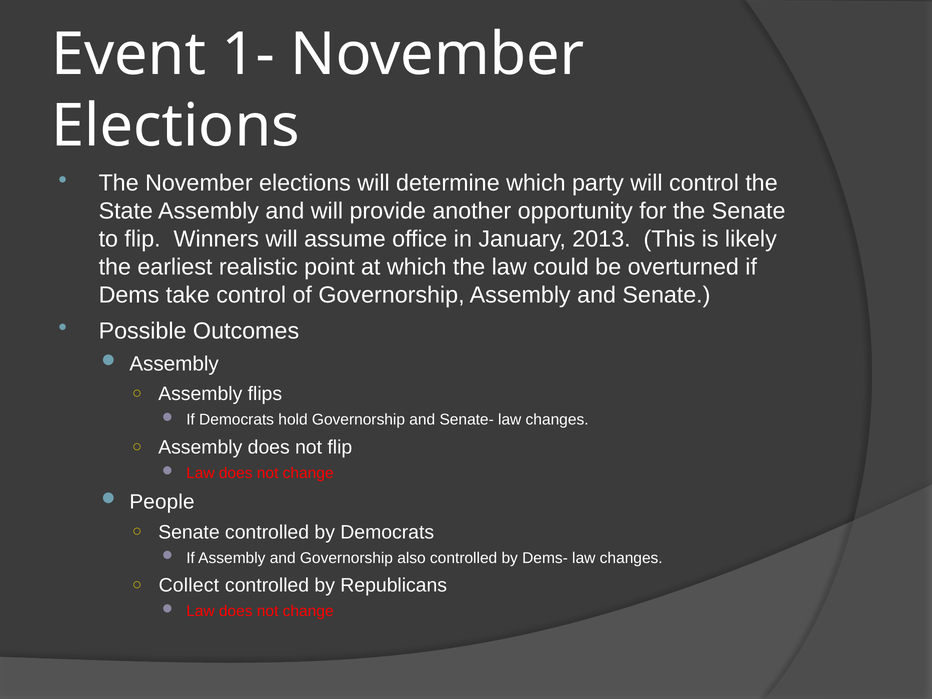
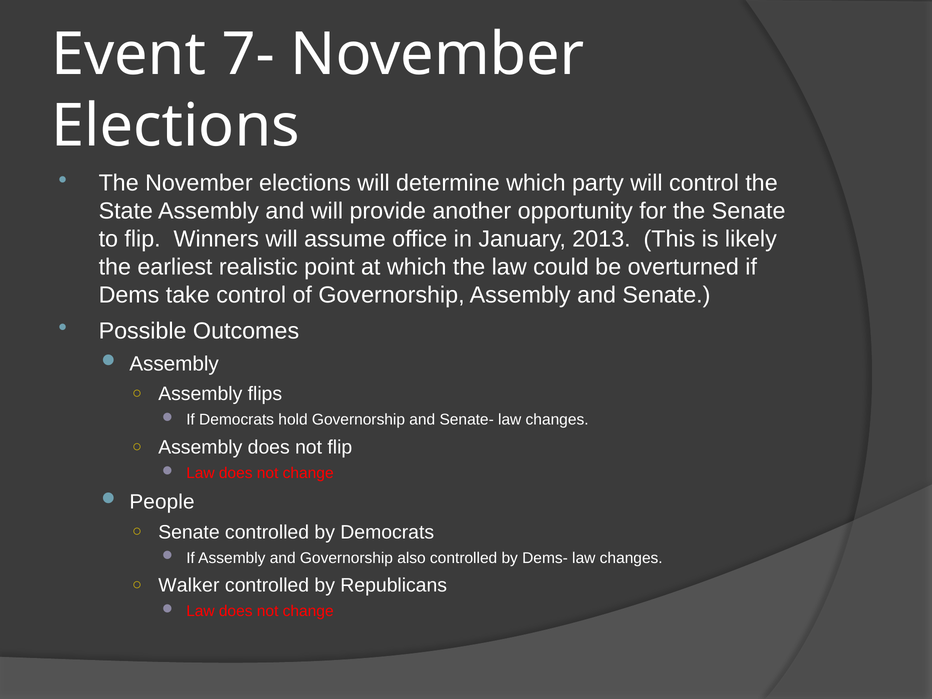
1-: 1- -> 7-
Collect: Collect -> Walker
